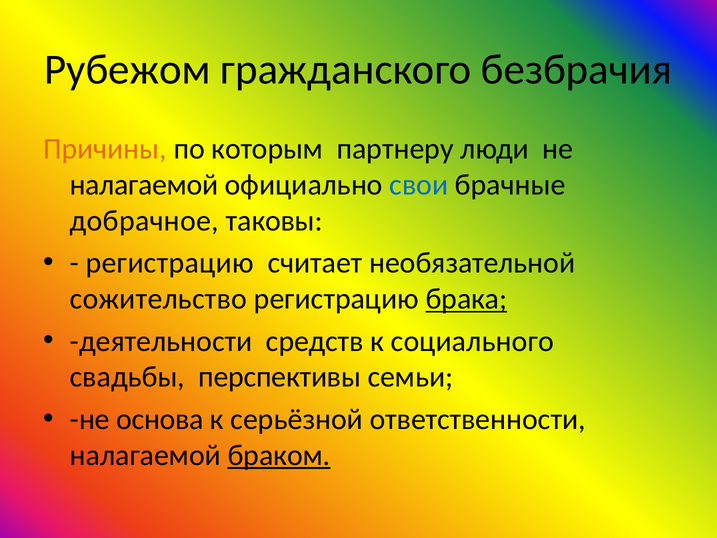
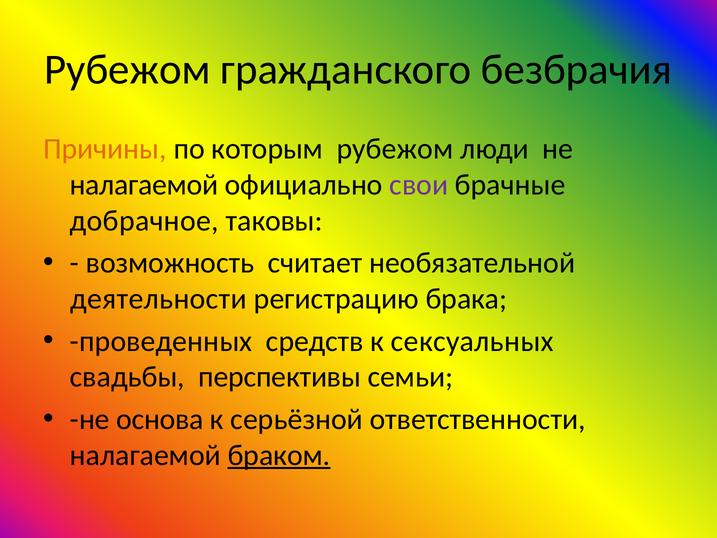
которым партнеру: партнеру -> рубежом
свои colour: blue -> purple
регистрацию at (170, 263): регистрацию -> возможность
сожительство: сожительство -> деятельности
брака underline: present -> none
деятельности: деятельности -> проведенных
социального: социального -> сексуальных
